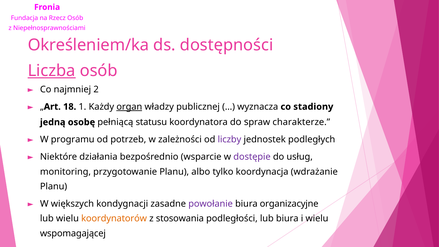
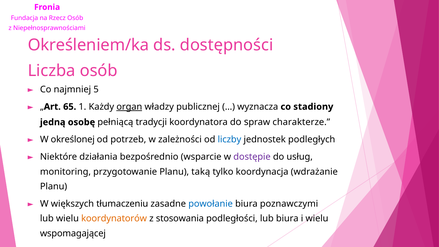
Liczba underline: present -> none
2: 2 -> 5
18: 18 -> 65
statusu: statusu -> tradycji
programu: programu -> określonej
liczby colour: purple -> blue
albo: albo -> taką
kondygnacji: kondygnacji -> tłumaczeniu
powołanie colour: purple -> blue
organizacyjne: organizacyjne -> poznawczymi
